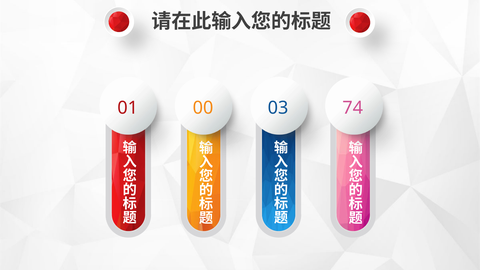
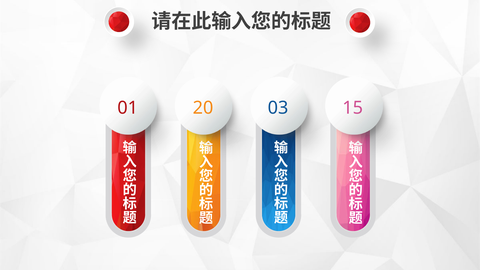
00: 00 -> 20
74: 74 -> 15
